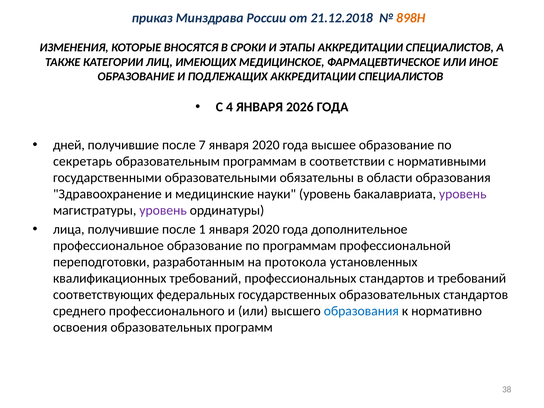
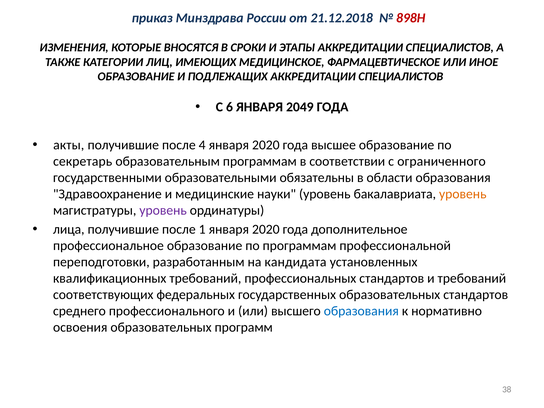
898Н colour: orange -> red
4: 4 -> 6
2026: 2026 -> 2049
дней: дней -> акты
7: 7 -> 4
нормативными: нормативными -> ограниченного
уровень at (463, 194) colour: purple -> orange
протокола: протокола -> кандидата
